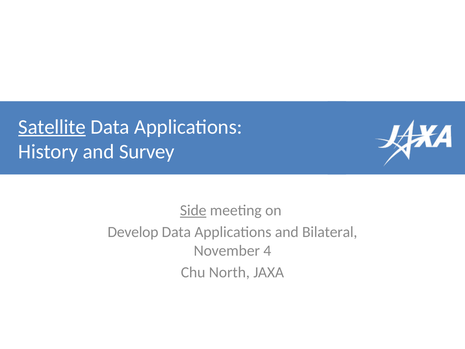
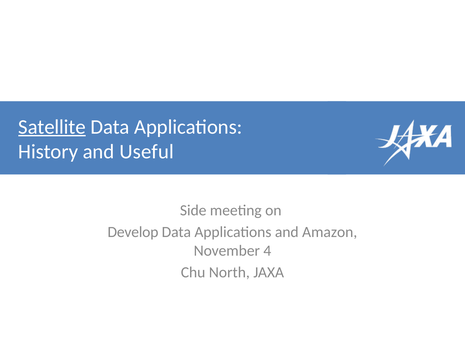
Survey: Survey -> Useful
Side underline: present -> none
Bilateral: Bilateral -> Amazon
